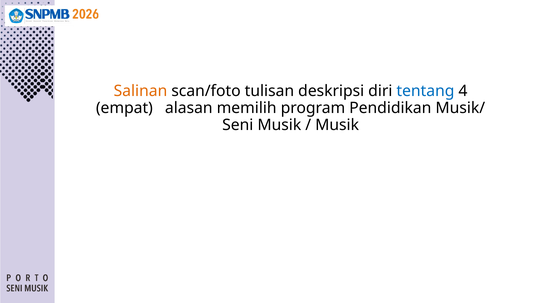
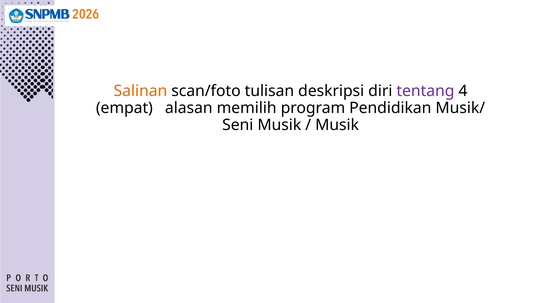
tentang colour: blue -> purple
